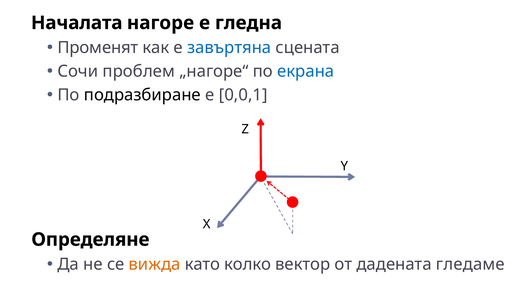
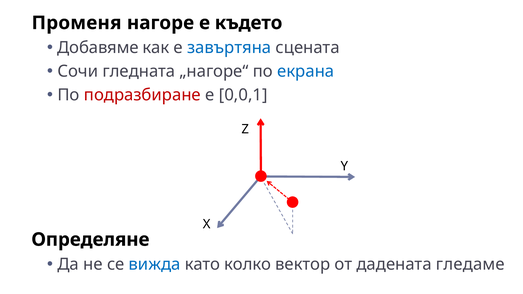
Началата: Началата -> Променя
гледна: гледна -> където
Променят: Променят -> Добавяме
проблем: проблем -> гледната
подразбиране colour: black -> red
вижда colour: orange -> blue
